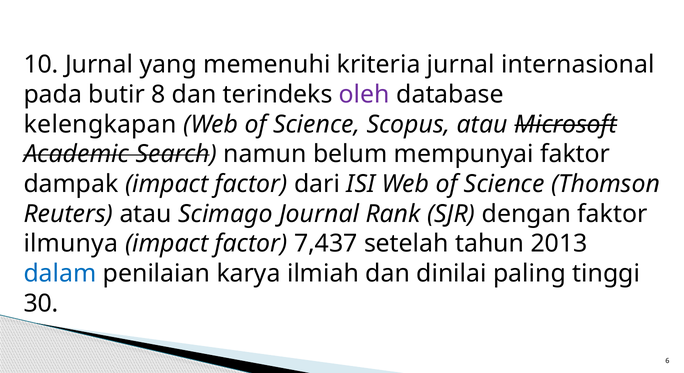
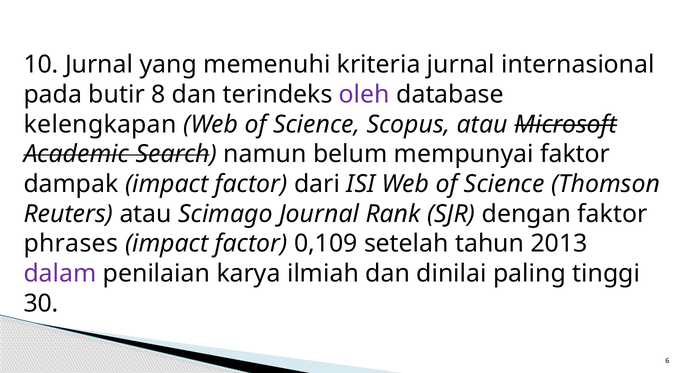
ilmunya: ilmunya -> phrases
7,437: 7,437 -> 0,109
dalam colour: blue -> purple
